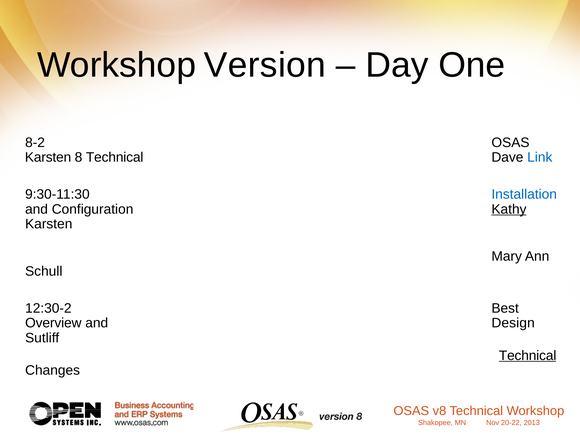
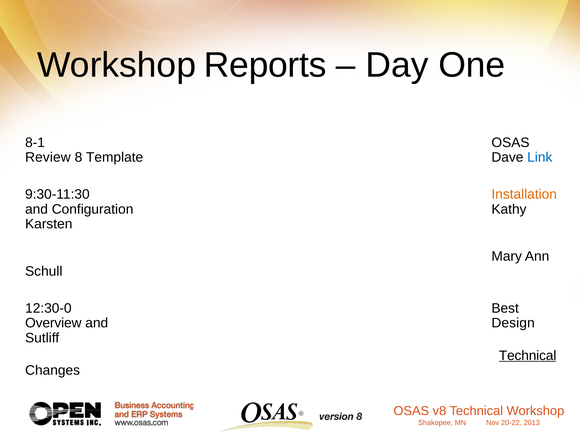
Version: Version -> Reports
8-2: 8-2 -> 8-1
Karsten at (48, 157): Karsten -> Review
8 Technical: Technical -> Template
Installation colour: blue -> orange
Kathy underline: present -> none
12:30-2: 12:30-2 -> 12:30-0
